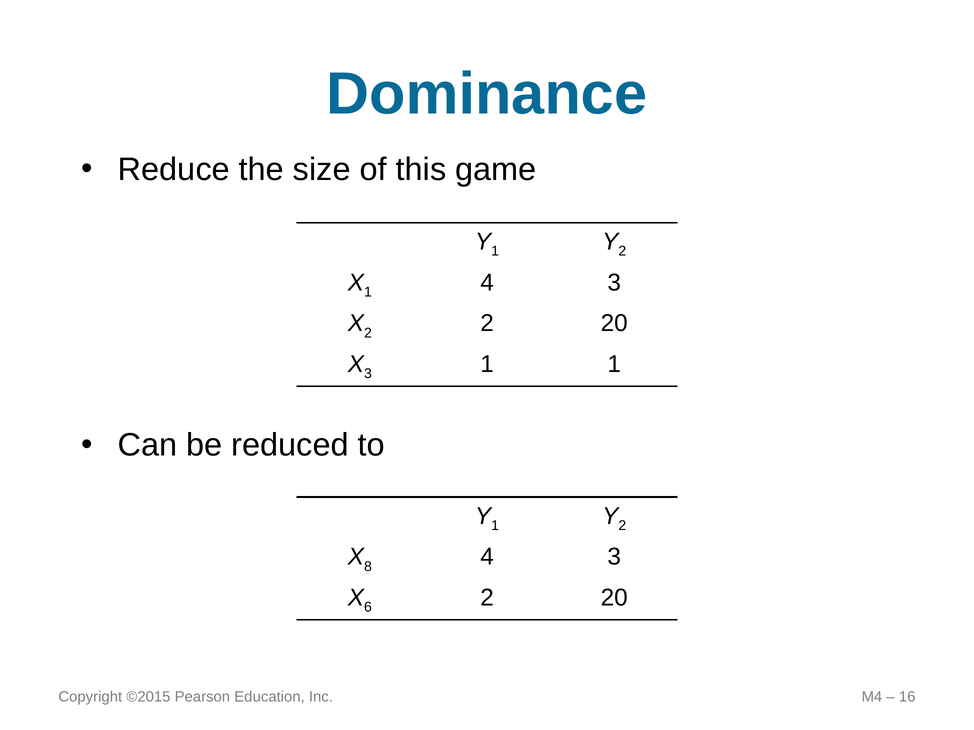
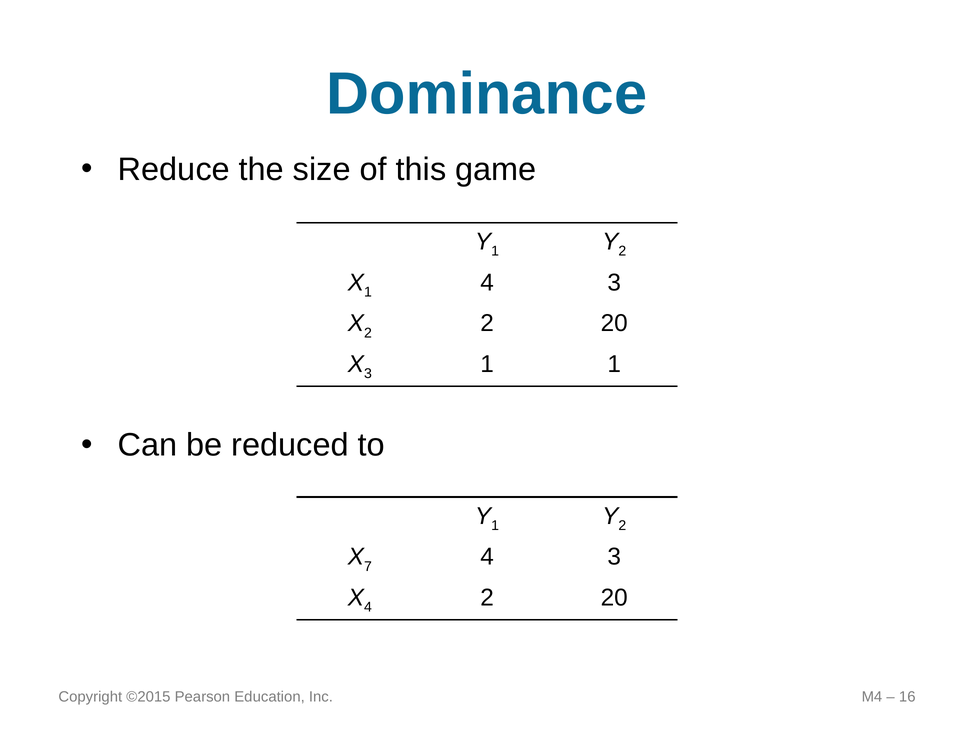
8: 8 -> 7
6 at (368, 608): 6 -> 4
